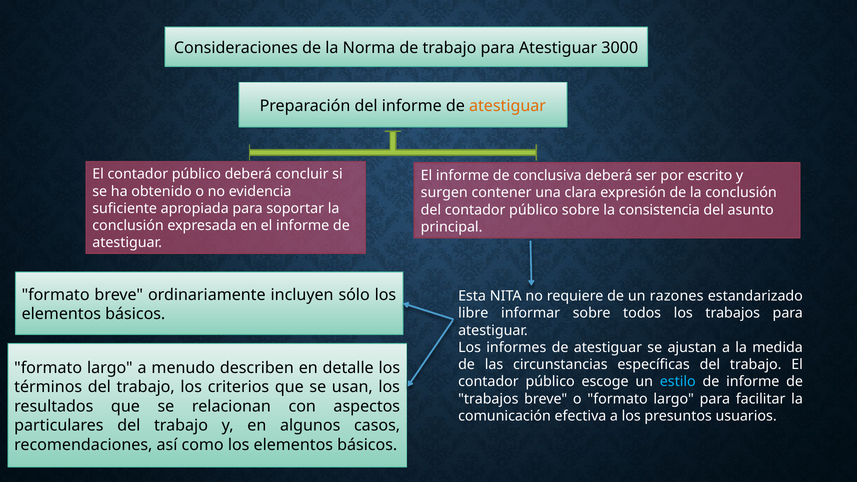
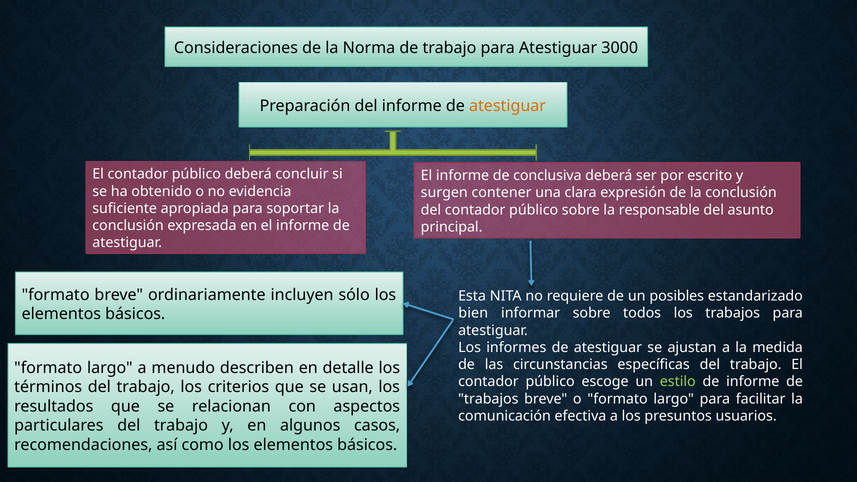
consistencia: consistencia -> responsable
razones: razones -> posibles
libre: libre -> bien
estilo colour: light blue -> light green
